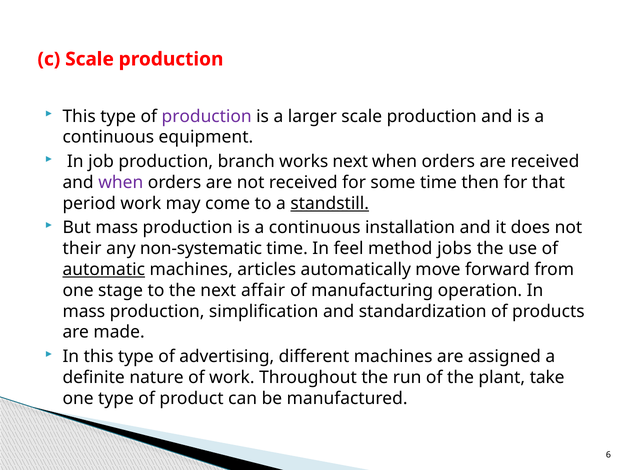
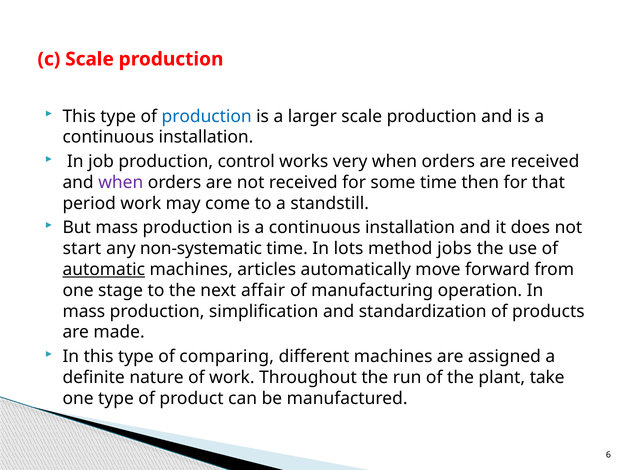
production at (207, 116) colour: purple -> blue
equipment at (206, 137): equipment -> installation
branch: branch -> control
works next: next -> very
standstill underline: present -> none
their: their -> start
feel: feel -> lots
advertising: advertising -> comparing
